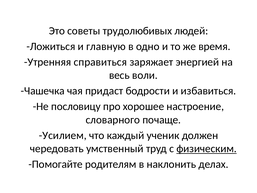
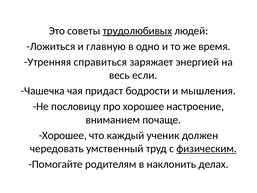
трудолюбивых underline: none -> present
воли: воли -> если
избавиться: избавиться -> мышления
словарного: словарного -> вниманием
Усилием at (63, 135): Усилием -> Хорошее
